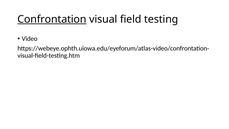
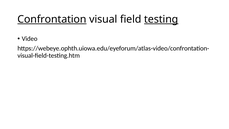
testing underline: none -> present
